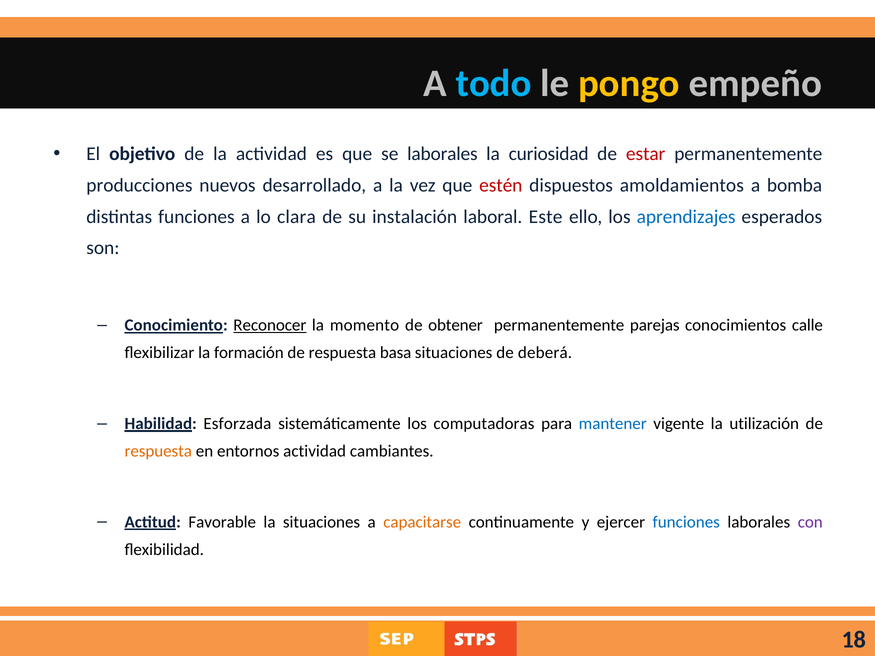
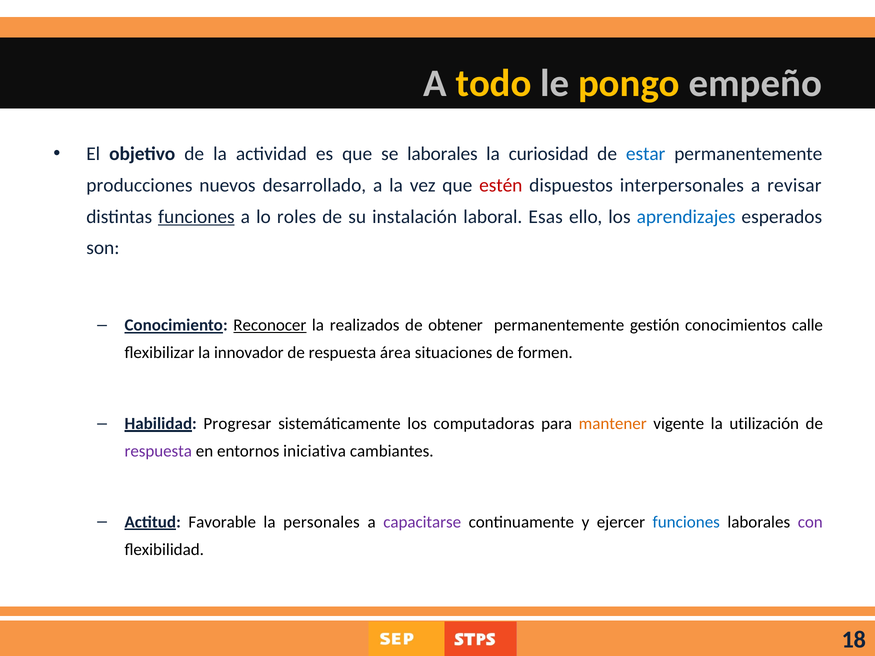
todo colour: light blue -> yellow
estar colour: red -> blue
amoldamientos: amoldamientos -> interpersonales
bomba: bomba -> revisar
funciones at (196, 217) underline: none -> present
clara: clara -> roles
Este: Este -> Esas
momento: momento -> realizados
parejas: parejas -> gestión
formación: formación -> innovador
basa: basa -> área
deberá: deberá -> formen
Esforzada: Esforzada -> Progresar
mantener colour: blue -> orange
respuesta at (158, 451) colour: orange -> purple
entornos actividad: actividad -> iniciativa
la situaciones: situaciones -> personales
capacitarse colour: orange -> purple
